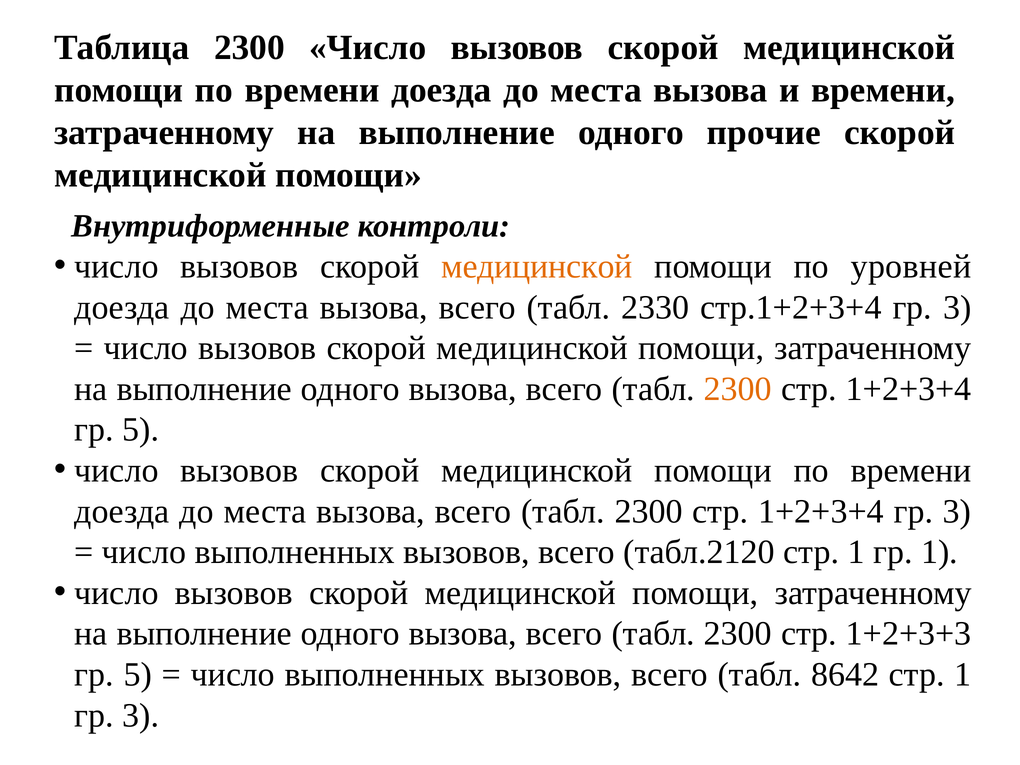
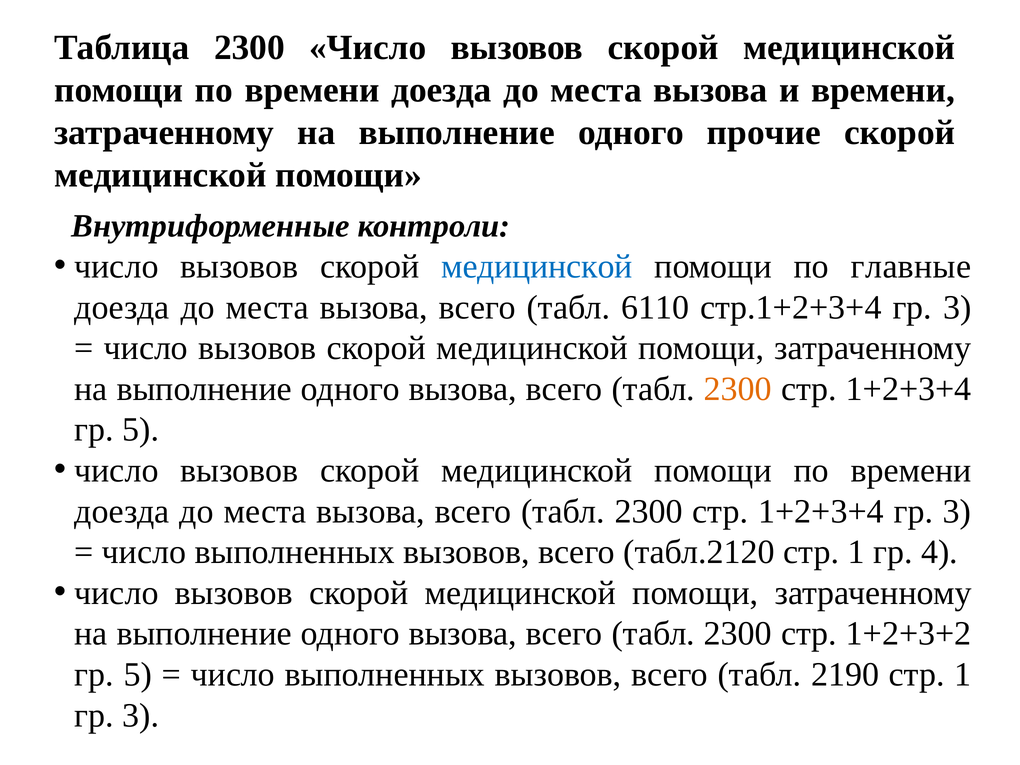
медицинской at (537, 267) colour: orange -> blue
уровней: уровней -> главные
2330: 2330 -> 6110
гр 1: 1 -> 4
1+2+3+3: 1+2+3+3 -> 1+2+3+2
8642: 8642 -> 2190
